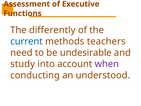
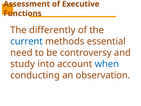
teachers: teachers -> essential
undesirable: undesirable -> controversy
when colour: purple -> blue
understood: understood -> observation
